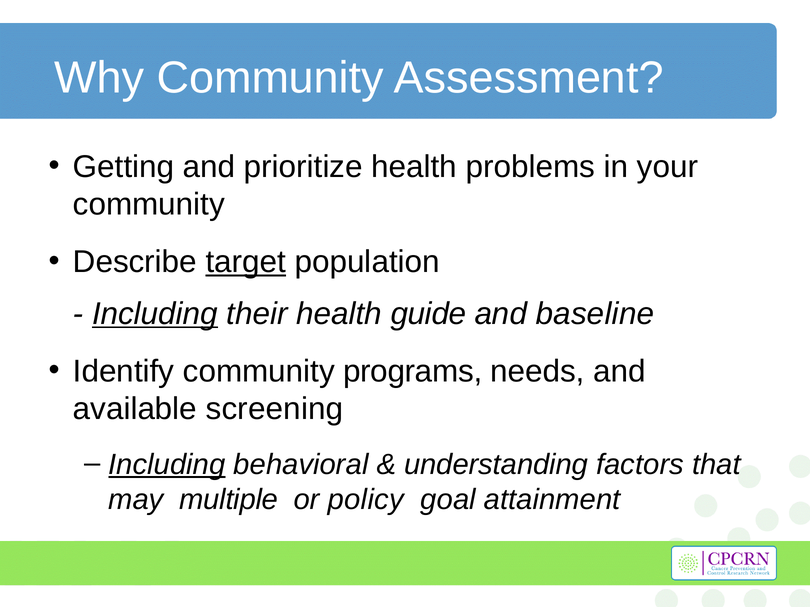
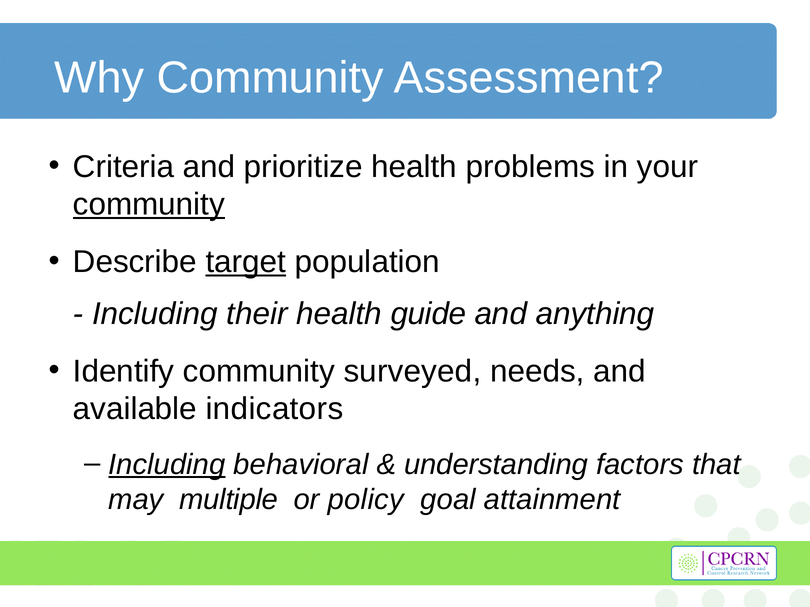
Getting: Getting -> Criteria
community at (149, 205) underline: none -> present
Including at (155, 314) underline: present -> none
baseline: baseline -> anything
programs: programs -> surveyed
screening: screening -> indicators
